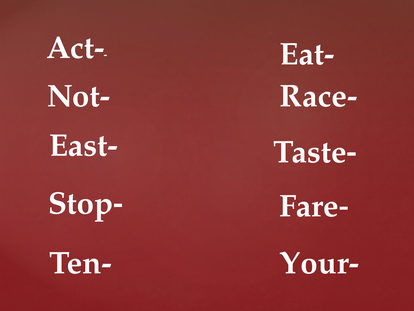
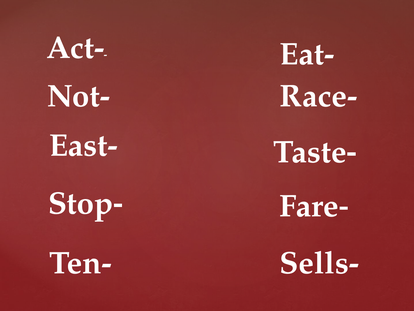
Your-: Your- -> Sells-
